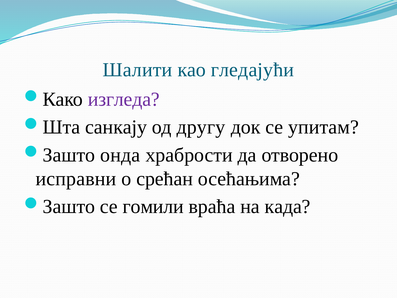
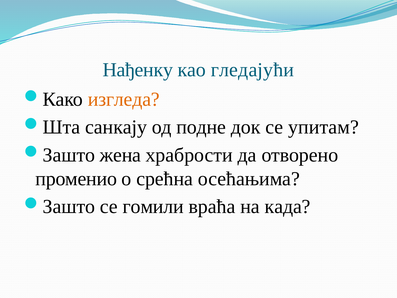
Шалити: Шалити -> Нађенку
изгледа colour: purple -> orange
другу: другу -> подне
онда: онда -> жена
исправни: исправни -> променио
срећан: срећан -> срећна
